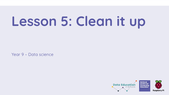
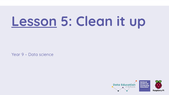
Lesson underline: none -> present
